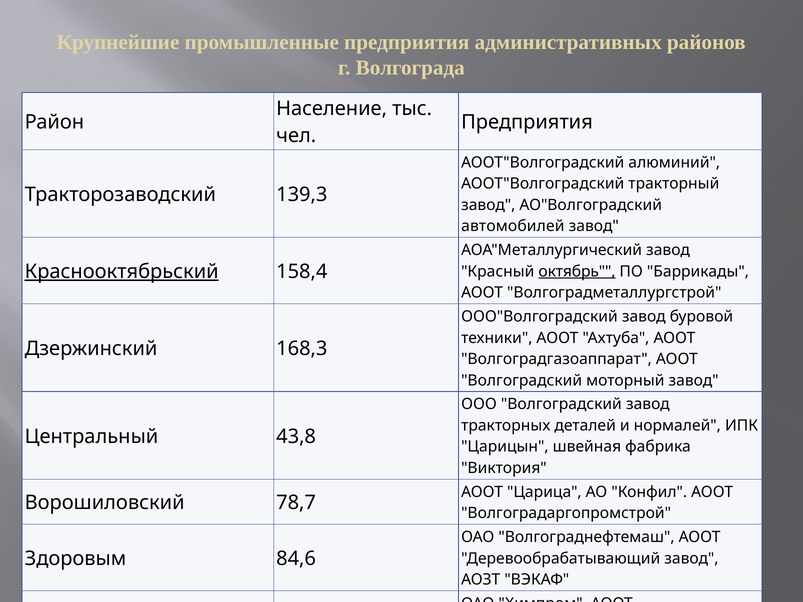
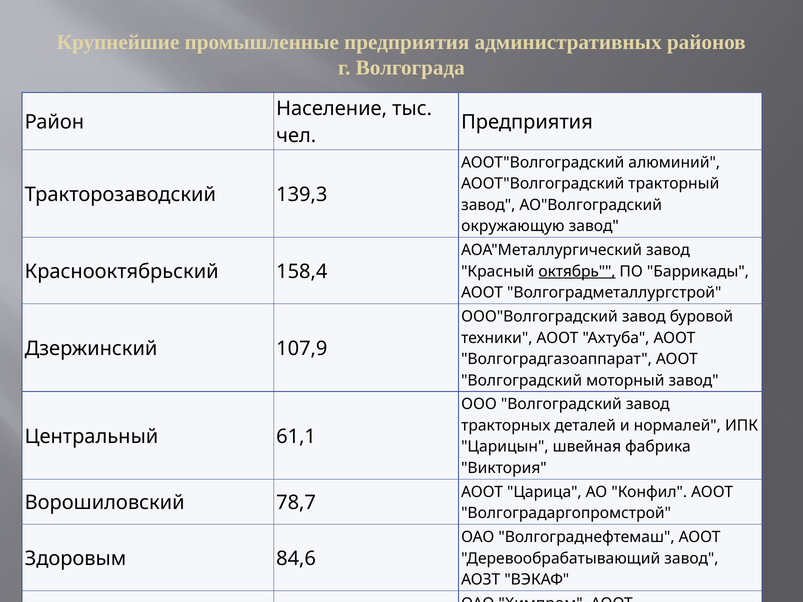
автомобилей: автомобилей -> окружающую
Краснооктябрьский underline: present -> none
168,3: 168,3 -> 107,9
43,8: 43,8 -> 61,1
